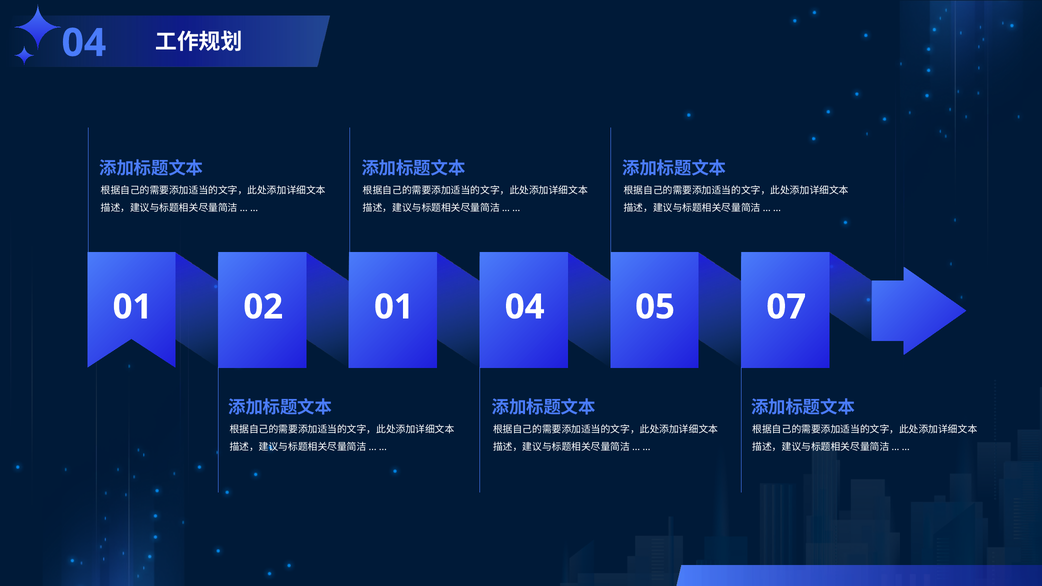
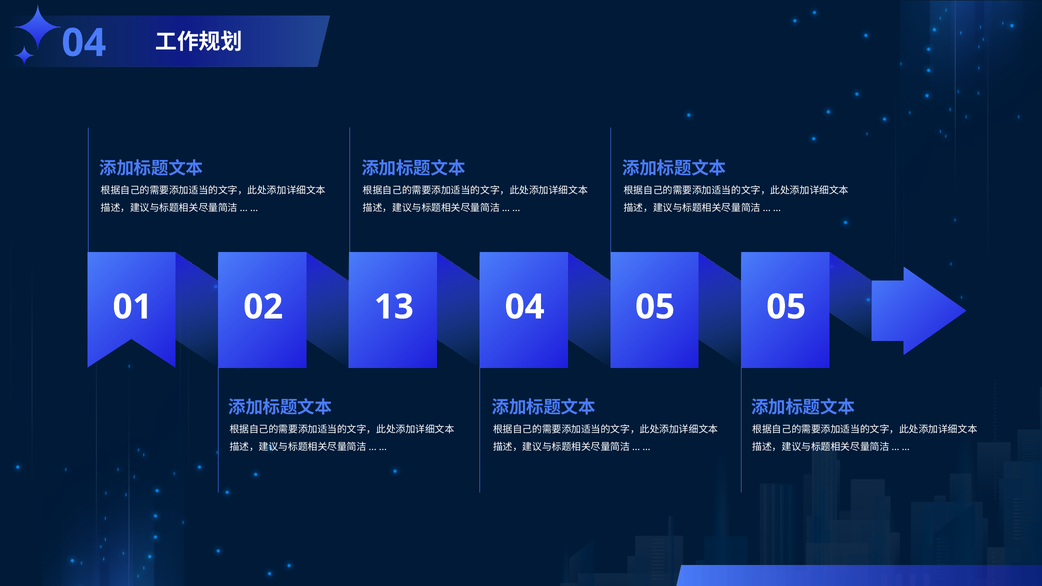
02 01: 01 -> 13
05 07: 07 -> 05
